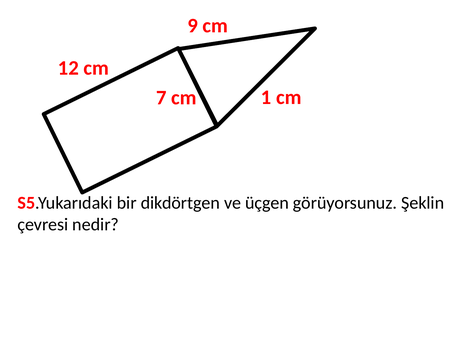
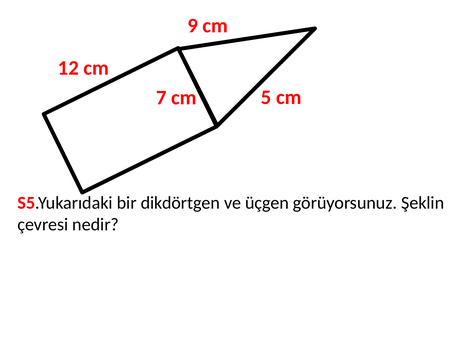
1: 1 -> 5
